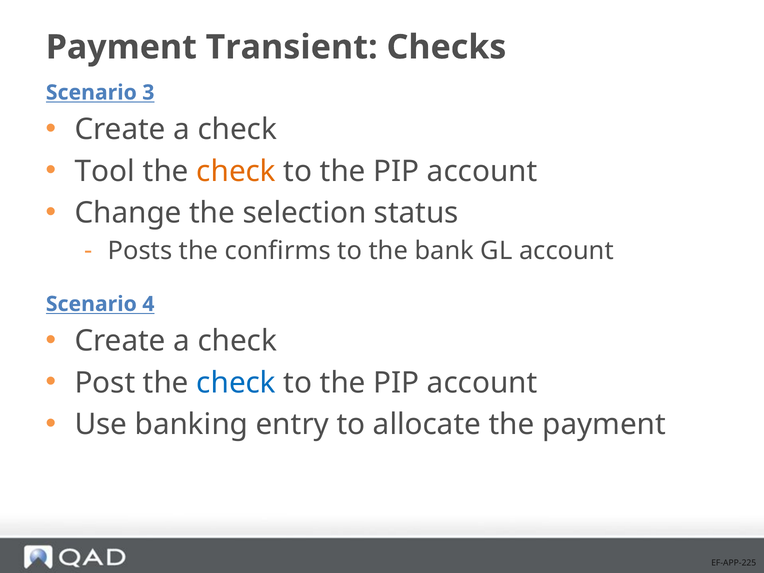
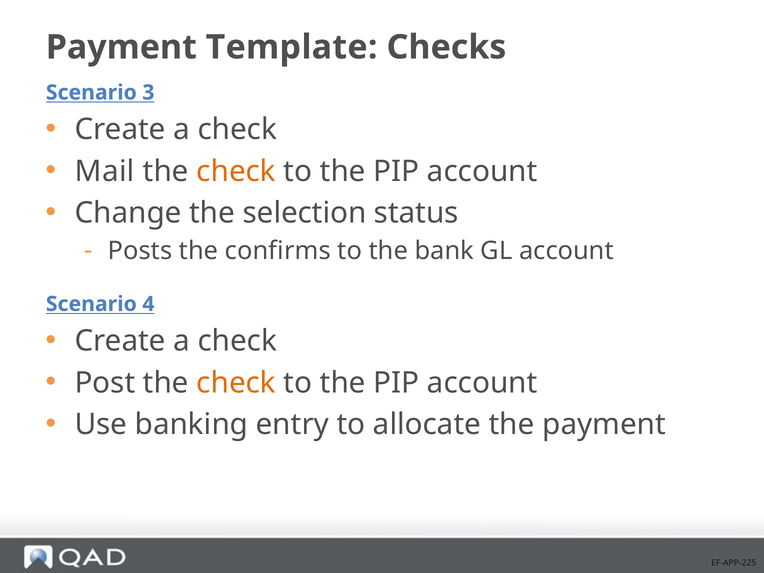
Transient: Transient -> Template
Tool: Tool -> Mail
check at (236, 383) colour: blue -> orange
